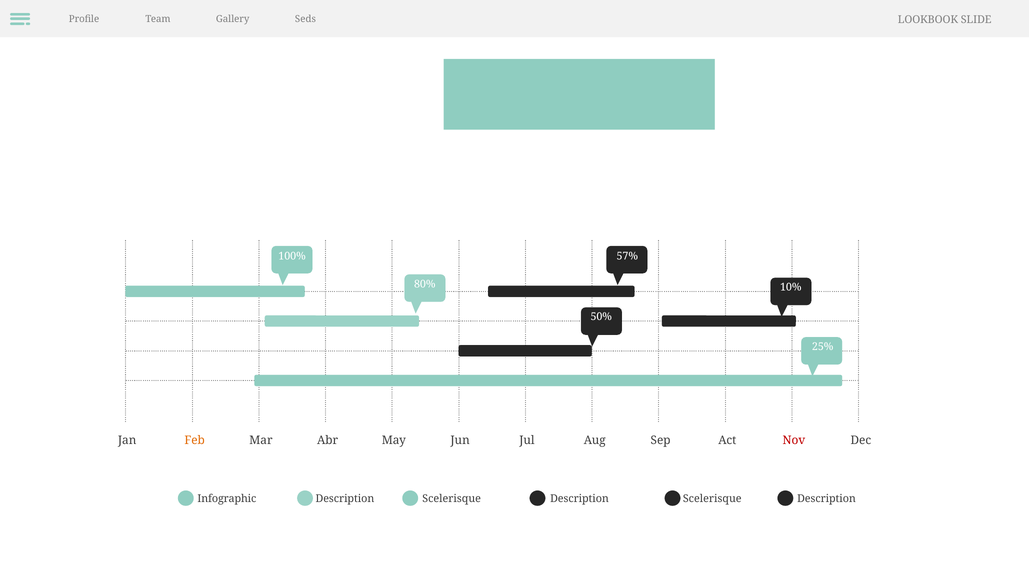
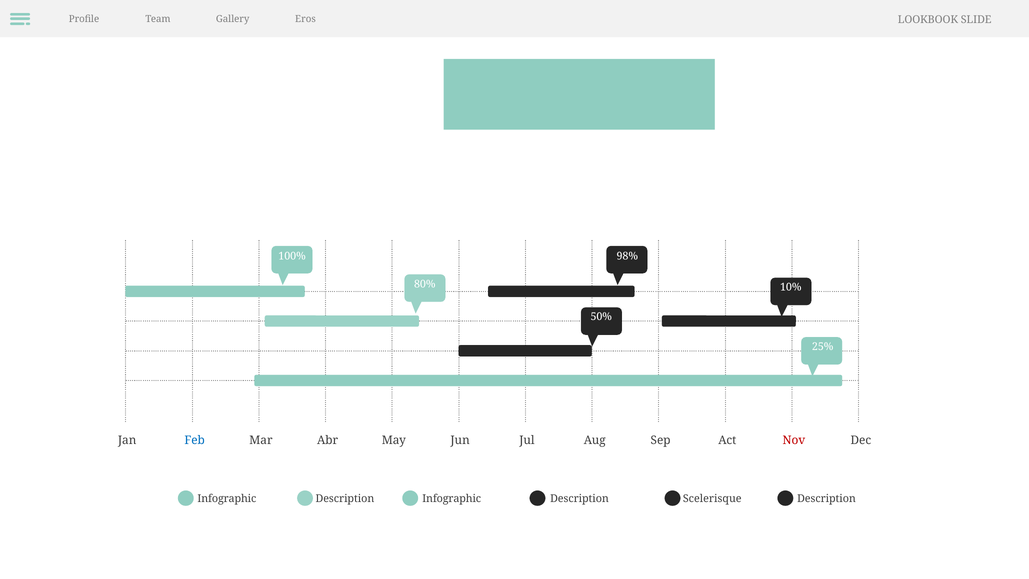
Seds: Seds -> Eros
57%: 57% -> 98%
Feb colour: orange -> blue
Scelerisque at (452, 499): Scelerisque -> Infographic
